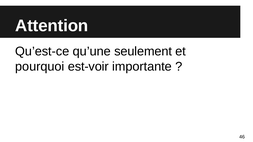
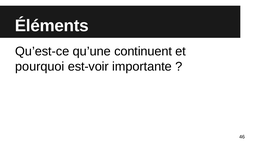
Attention: Attention -> Éléments
seulement: seulement -> continuent
